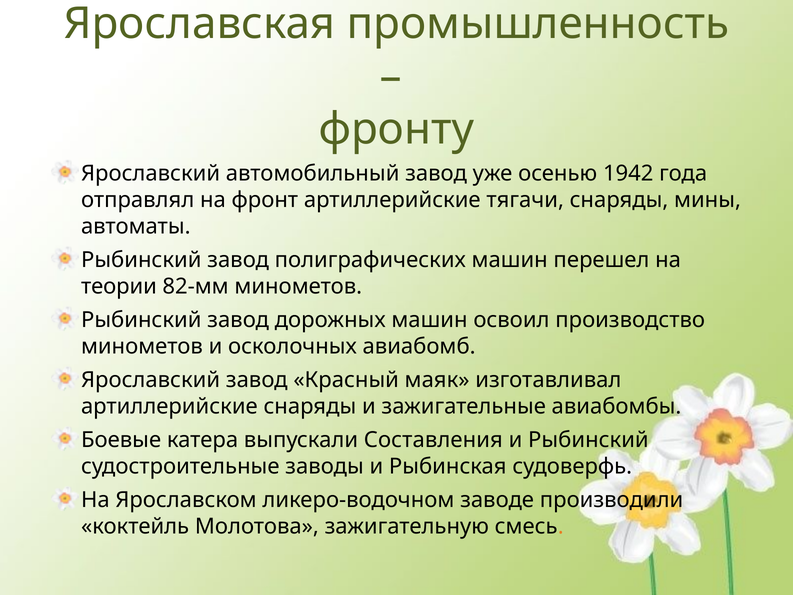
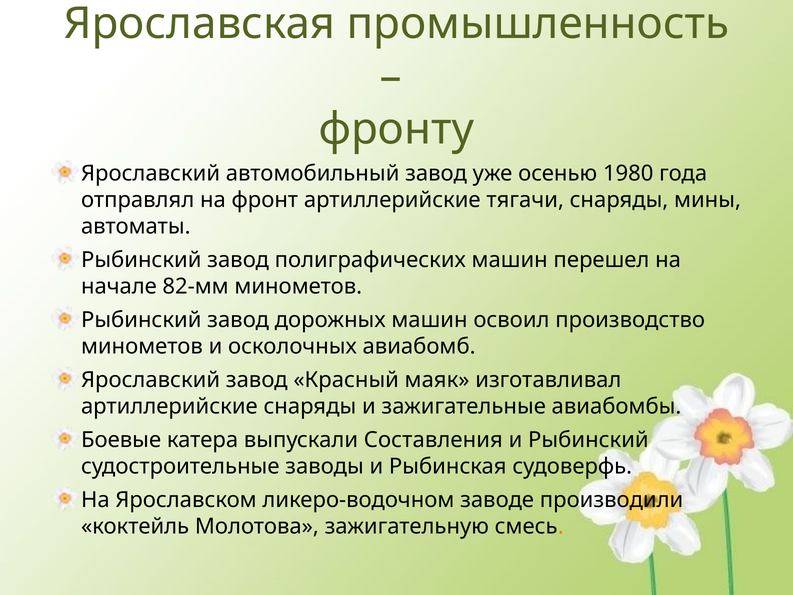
1942: 1942 -> 1980
теории: теории -> начале
